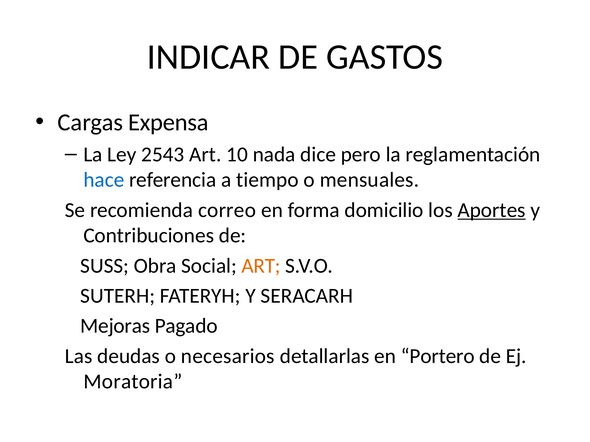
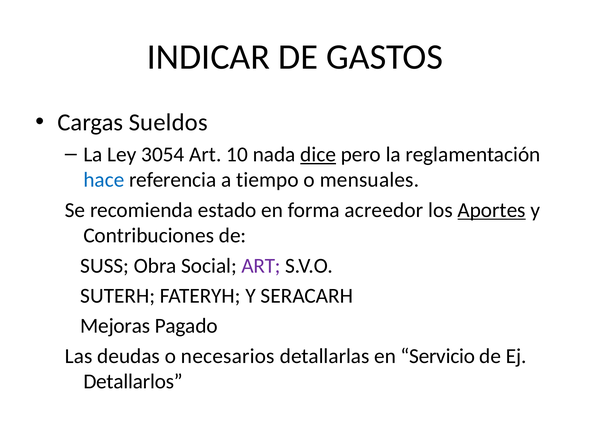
Expensa: Expensa -> Sueldos
2543: 2543 -> 3054
dice underline: none -> present
correo: correo -> estado
domicilio: domicilio -> acreedor
ART at (261, 266) colour: orange -> purple
Portero: Portero -> Servicio
Moratoria: Moratoria -> Detallarlos
